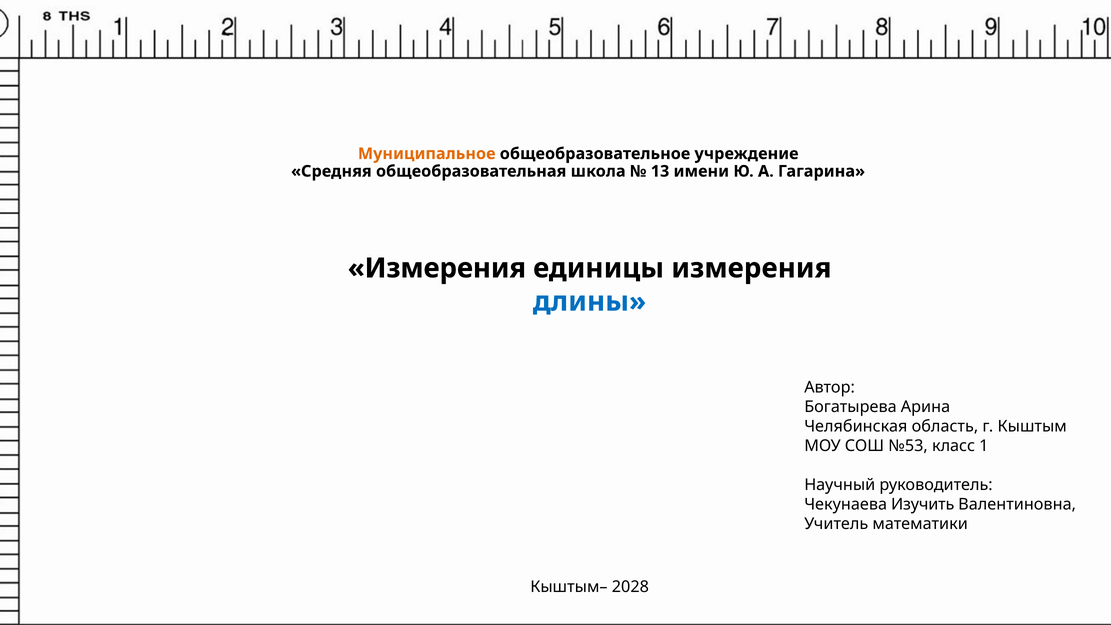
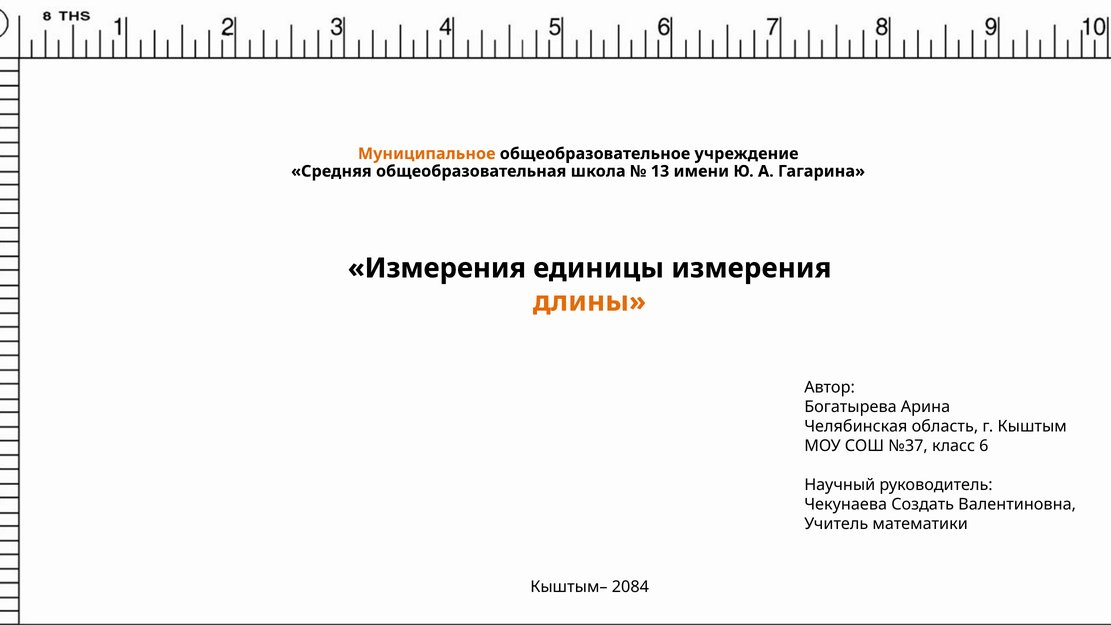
длины colour: blue -> orange
№53: №53 -> №37
1: 1 -> 6
Изучить: Изучить -> Создать
2028: 2028 -> 2084
